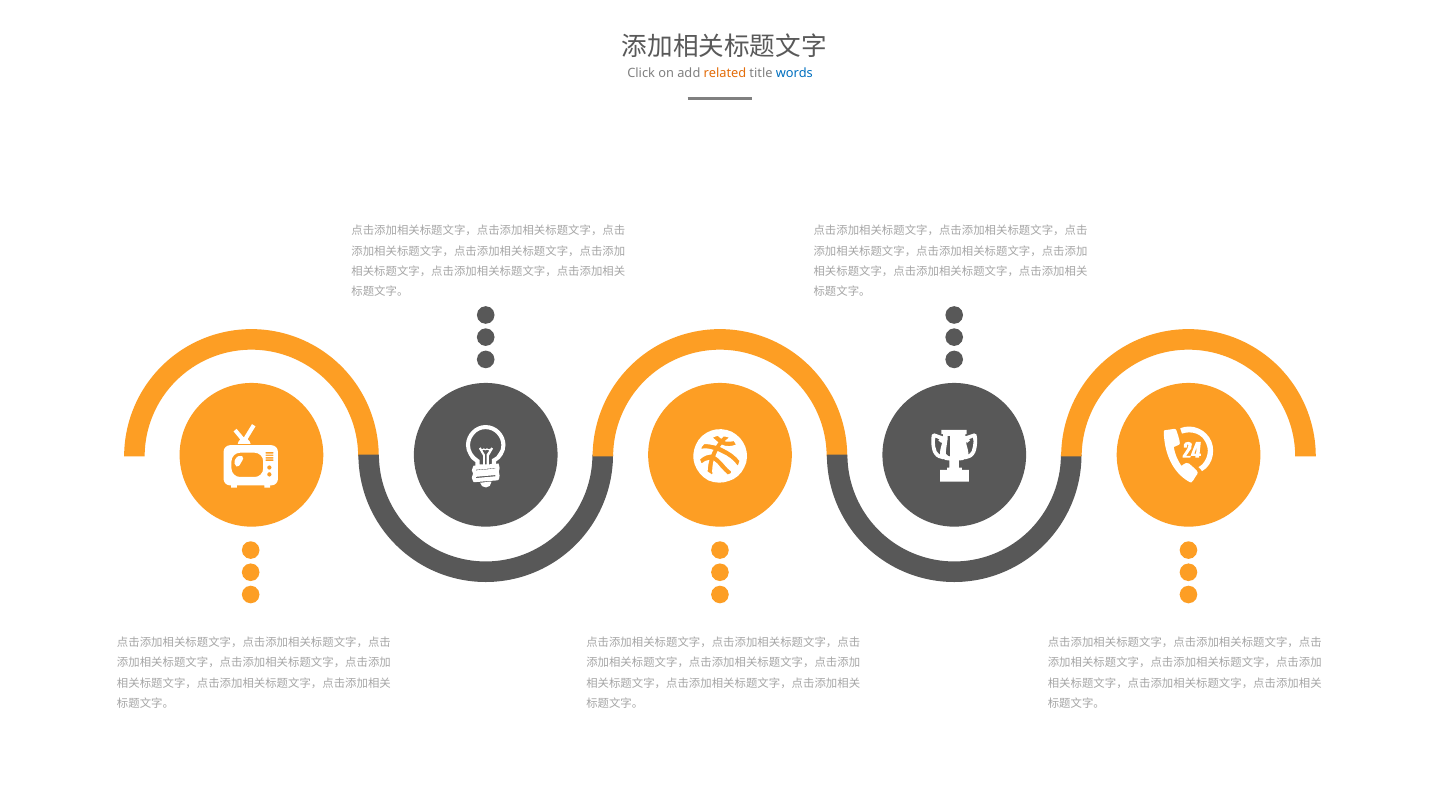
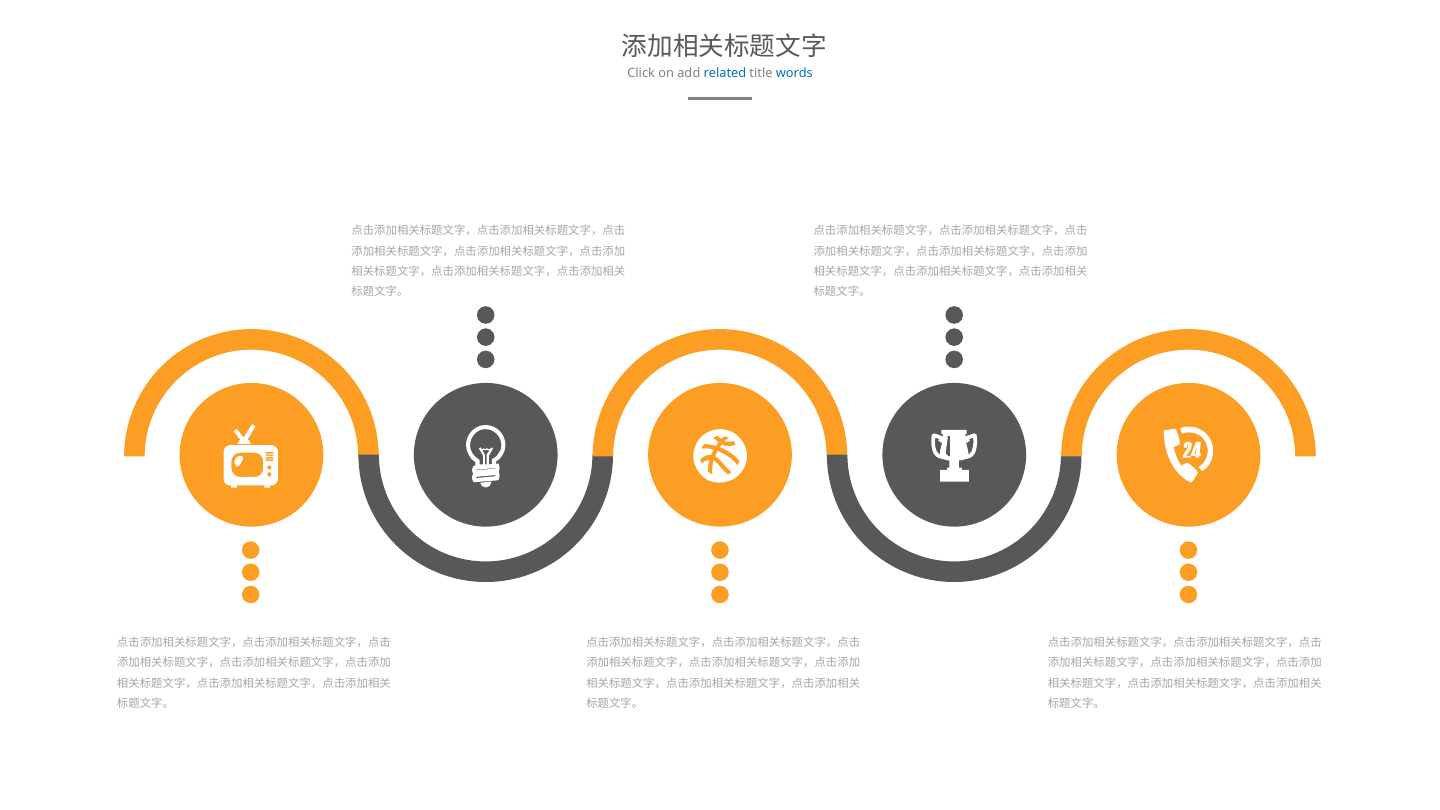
related colour: orange -> blue
